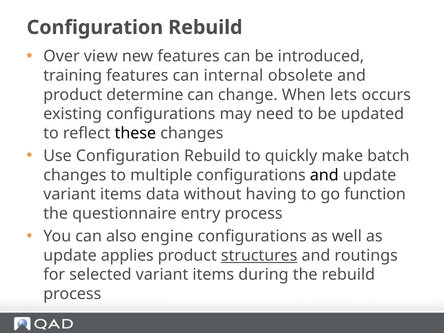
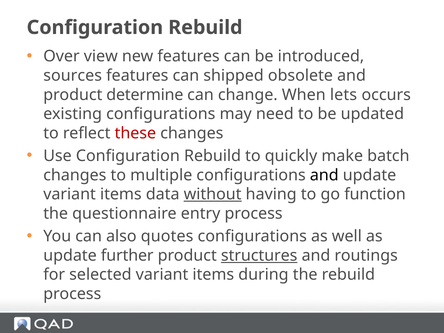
training: training -> sources
internal: internal -> shipped
these colour: black -> red
without underline: none -> present
engine: engine -> quotes
applies: applies -> further
